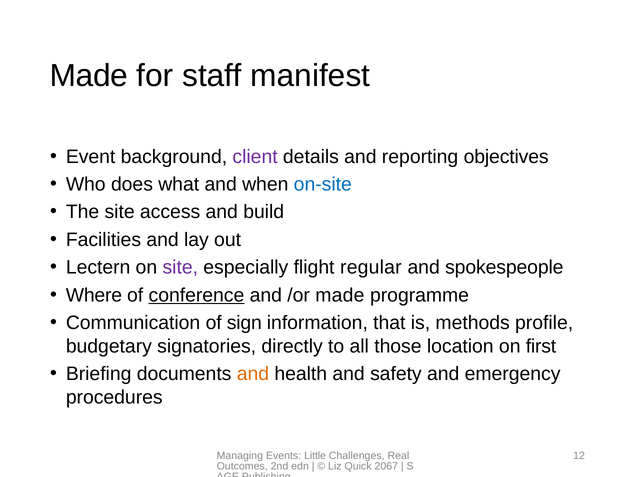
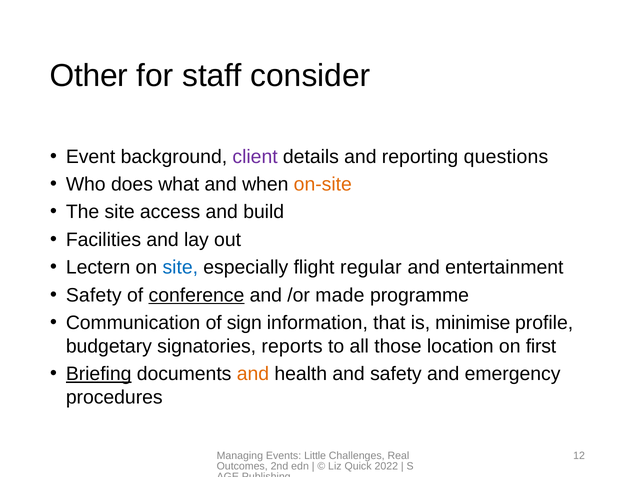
Made at (89, 75): Made -> Other
manifest: manifest -> consider
objectives: objectives -> questions
on-site colour: blue -> orange
site at (180, 267) colour: purple -> blue
spokespeople: spokespeople -> entertainment
Where at (94, 295): Where -> Safety
methods: methods -> minimise
directly: directly -> reports
Briefing underline: none -> present
2067: 2067 -> 2022
